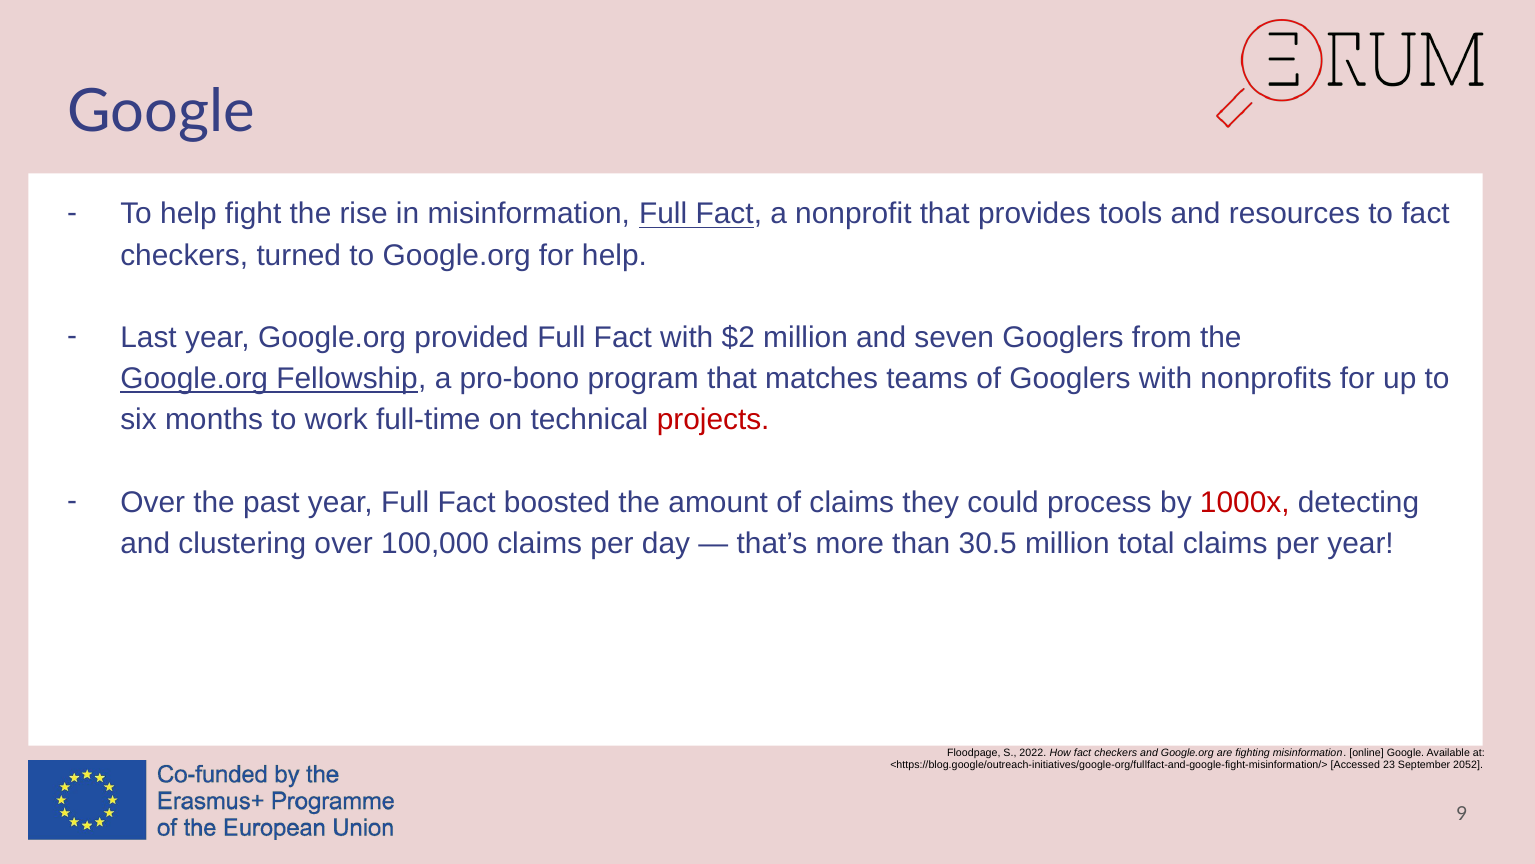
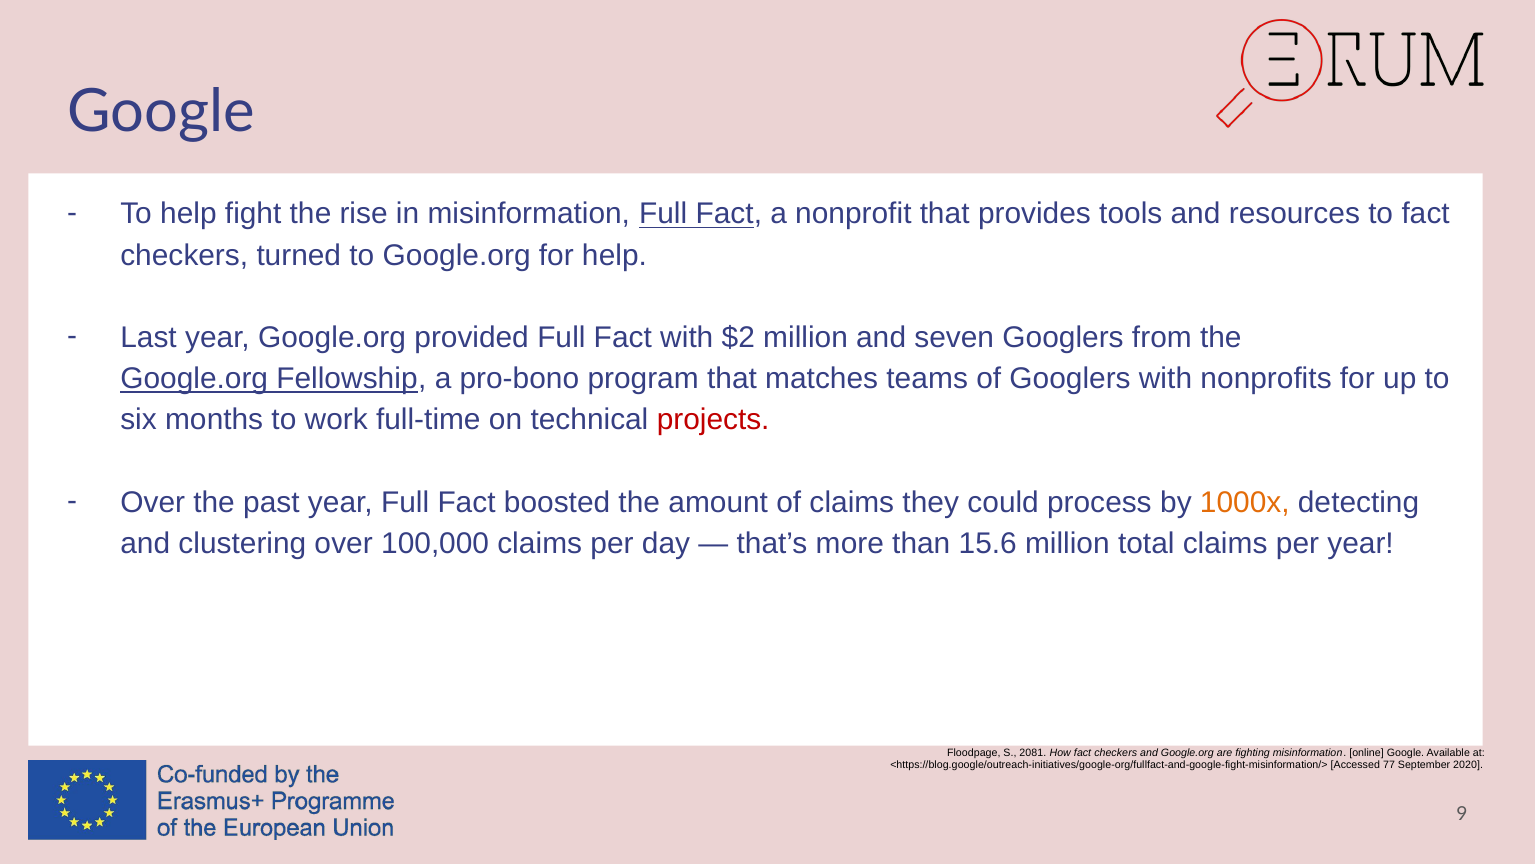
1000x colour: red -> orange
30.5: 30.5 -> 15.6
2022: 2022 -> 2081
23: 23 -> 77
2052: 2052 -> 2020
